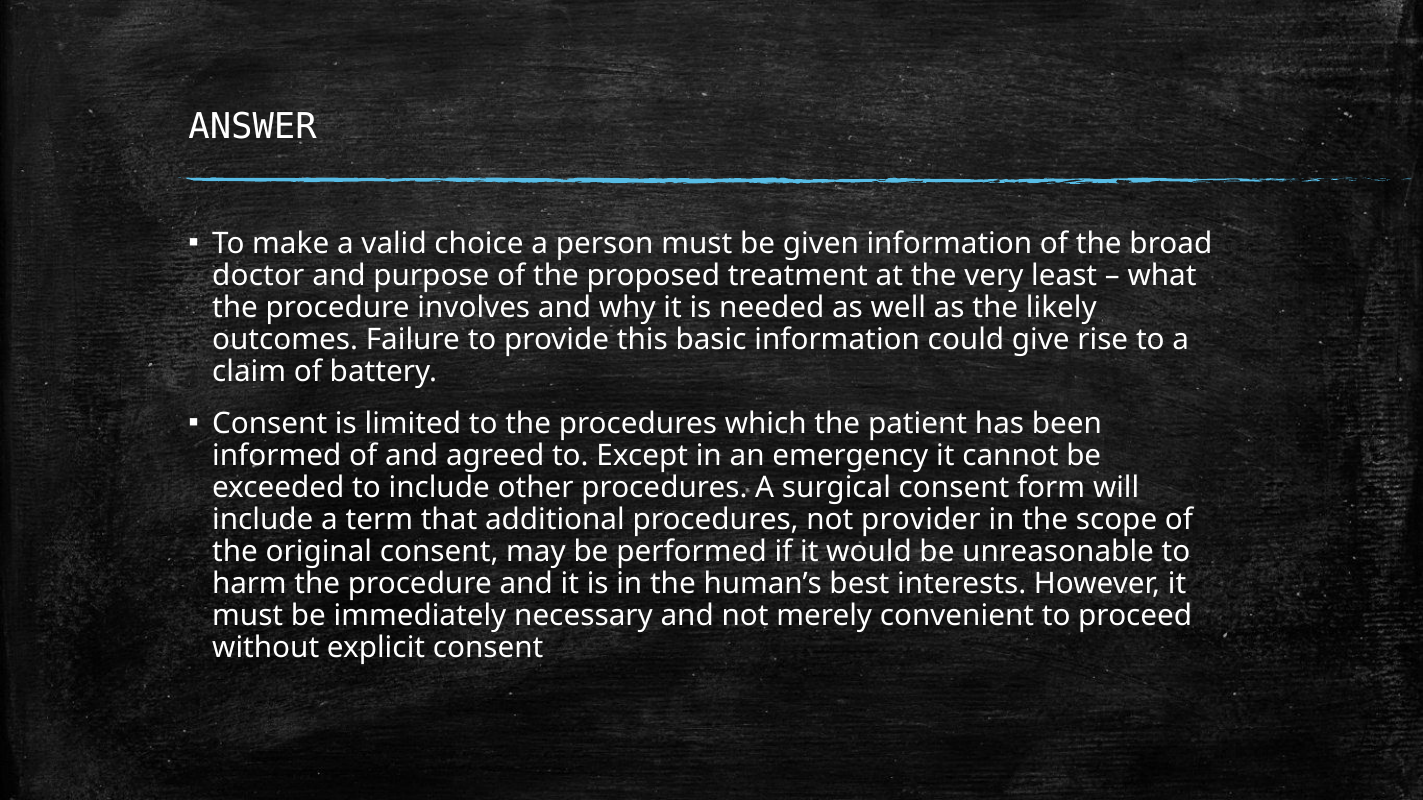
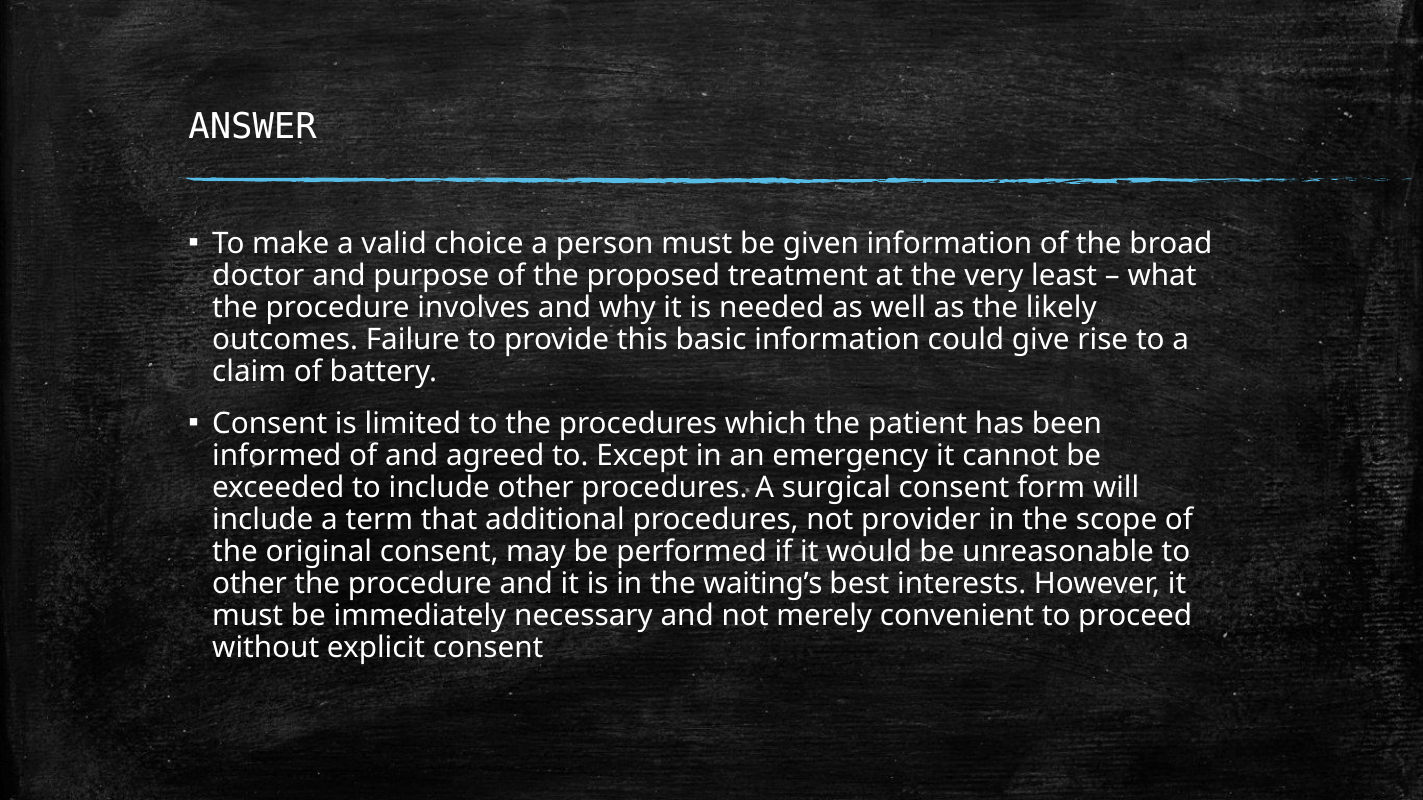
harm at (249, 584): harm -> other
human’s: human’s -> waiting’s
